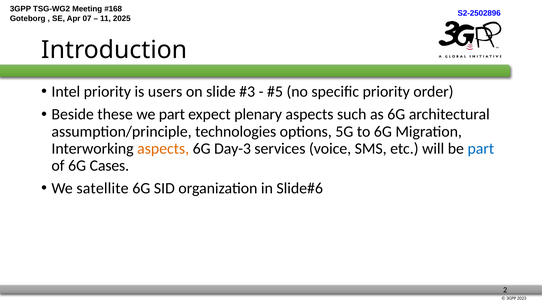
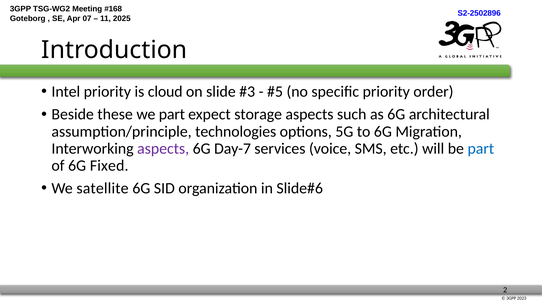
users: users -> cloud
plenary: plenary -> storage
aspects at (163, 149) colour: orange -> purple
Day-3: Day-3 -> Day-7
Cases: Cases -> Fixed
